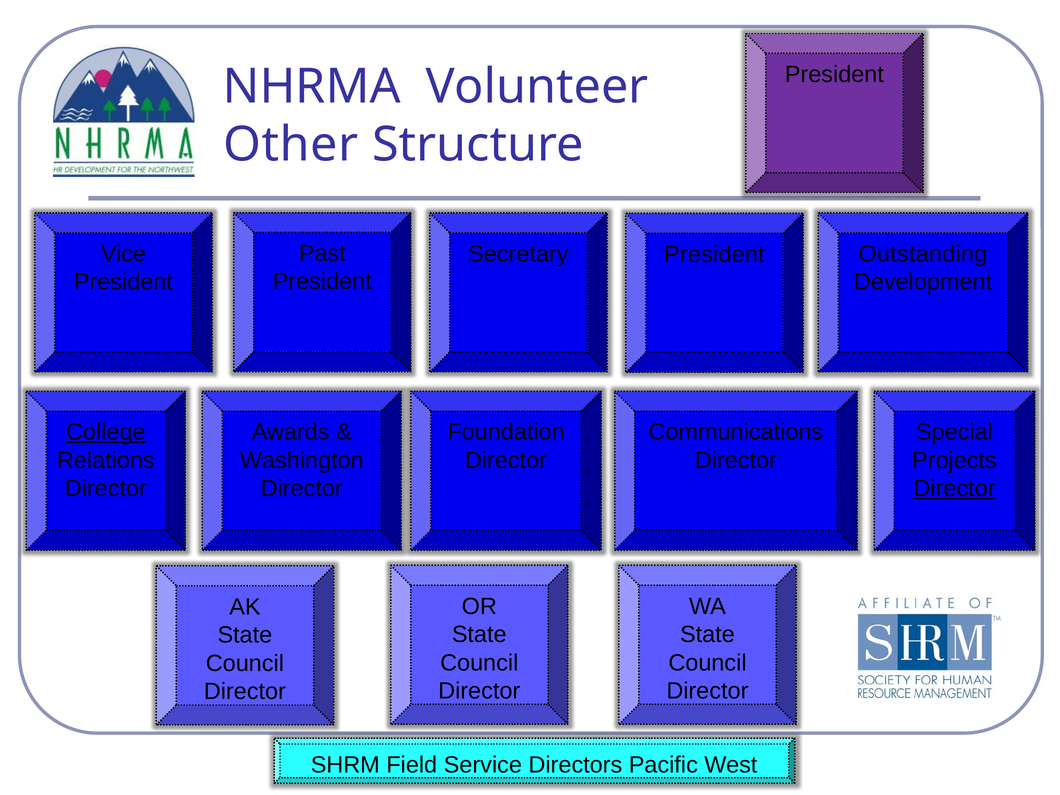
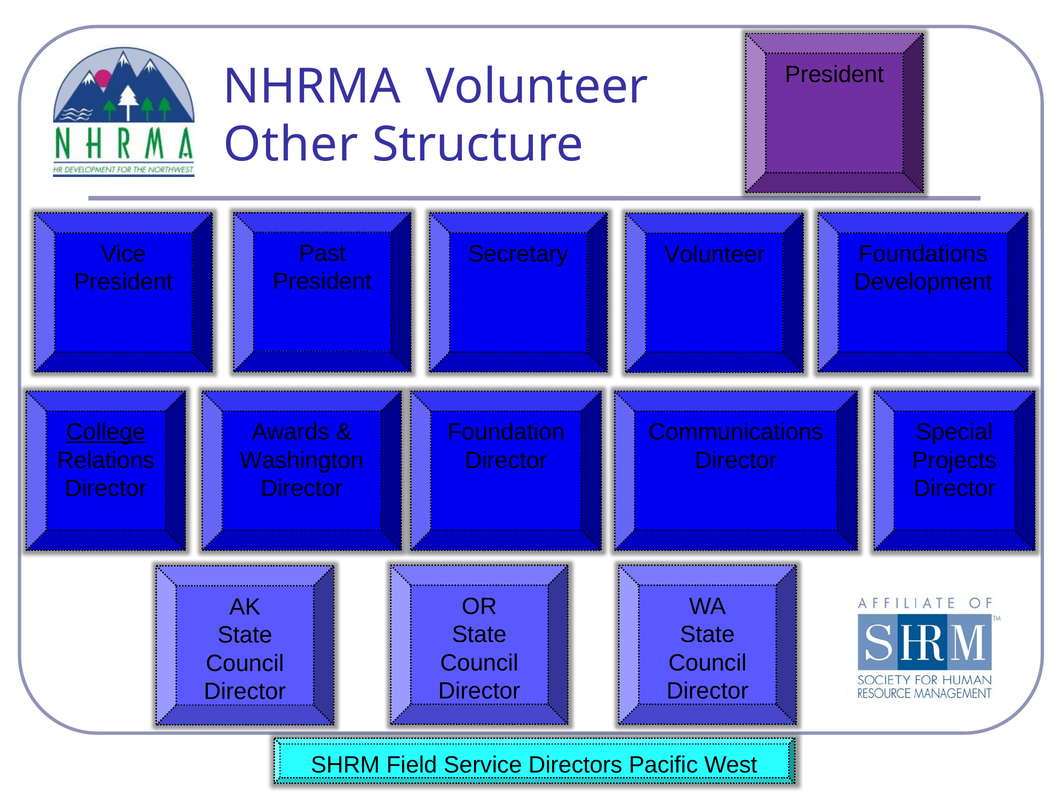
Secretary President: President -> Volunteer
Outstanding: Outstanding -> Foundations
Director at (954, 489) underline: present -> none
